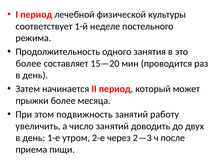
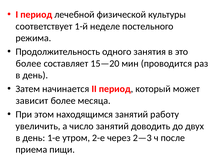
прыжки: прыжки -> зависит
подвижность: подвижность -> находящимся
